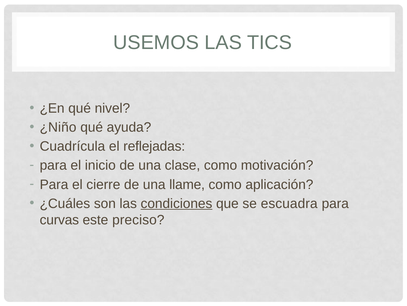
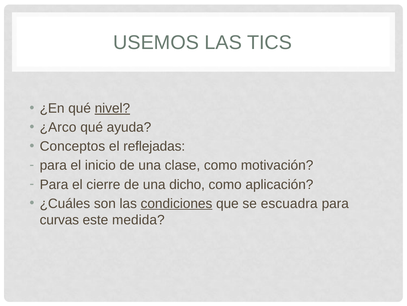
nivel underline: none -> present
¿Niño: ¿Niño -> ¿Arco
Cuadrícula: Cuadrícula -> Conceptos
llame: llame -> dicho
preciso: preciso -> medida
